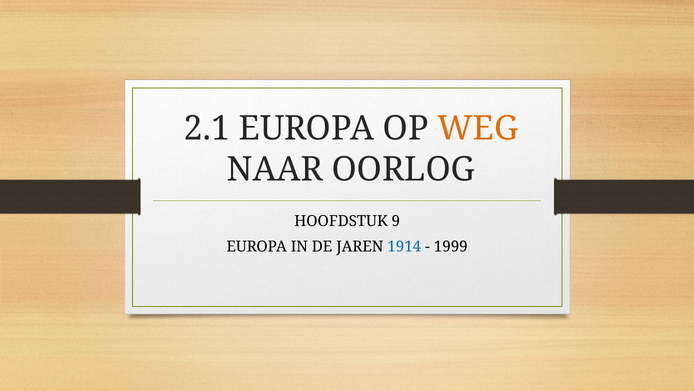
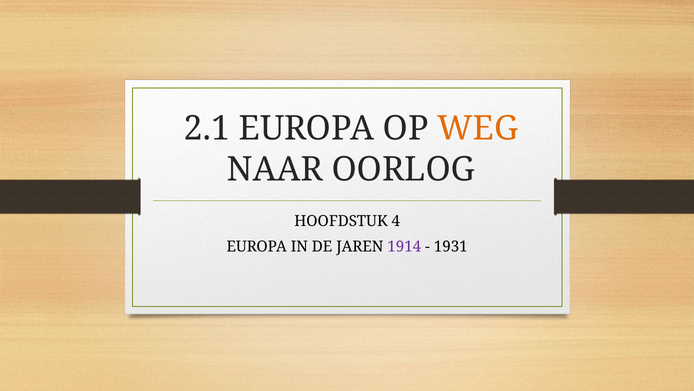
9: 9 -> 4
1914 colour: blue -> purple
1999: 1999 -> 1931
